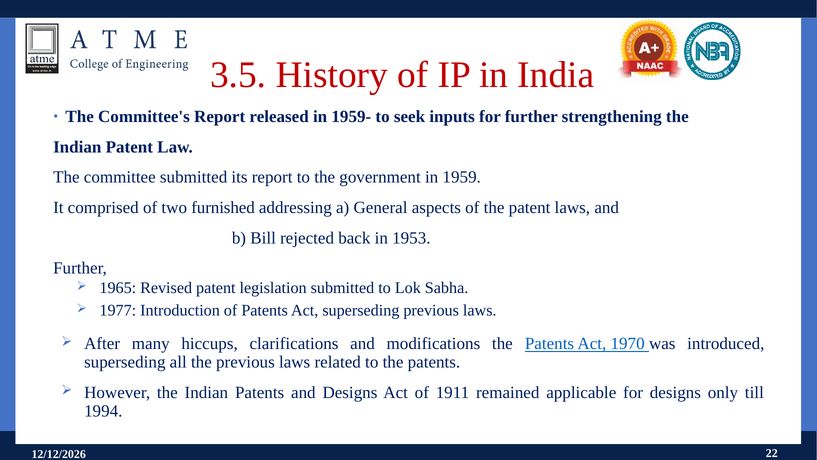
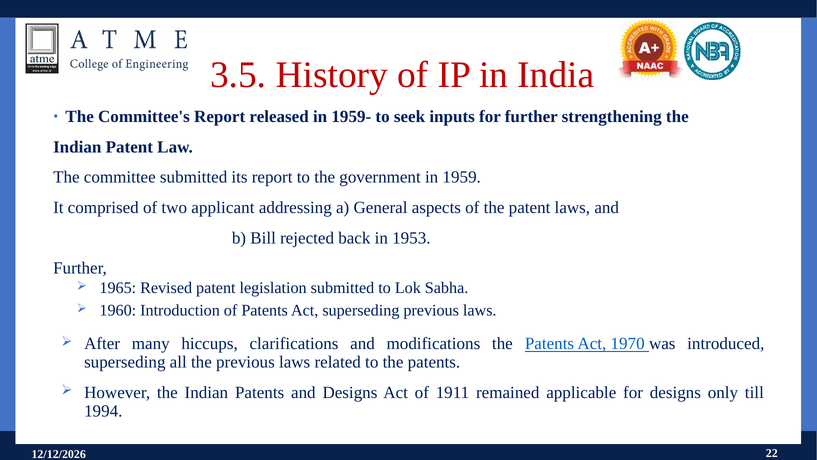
furnished: furnished -> applicant
1977: 1977 -> 1960
